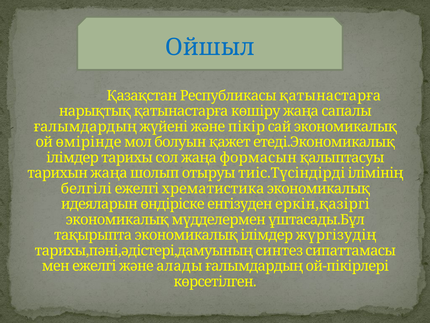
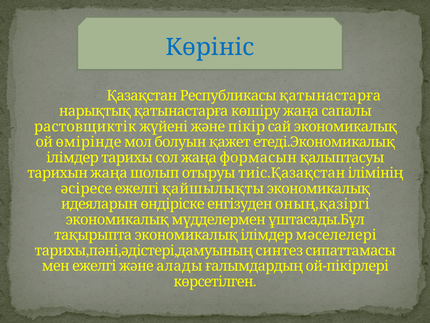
Ойшыл: Ойшыл -> Көрініс
ғалымдардың at (85, 127): ғалымдардың -> растовщиктік
тиіс.Түсіндірді: тиіс.Түсіндірді -> тиіс.Қазақстан
белгілі: белгілі -> әсіресе
хрематистика: хрематистика -> қайшылықты
еркін,қазіргі: еркін,қазіргі -> оның,қазіргі
жүргізудің: жүргізудің -> мәселелері
